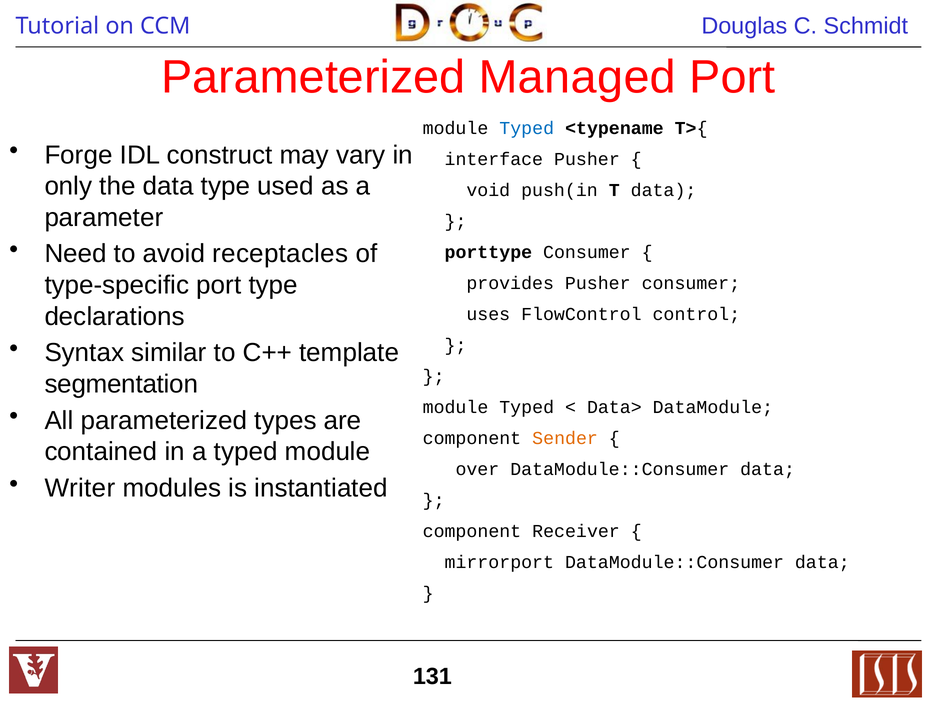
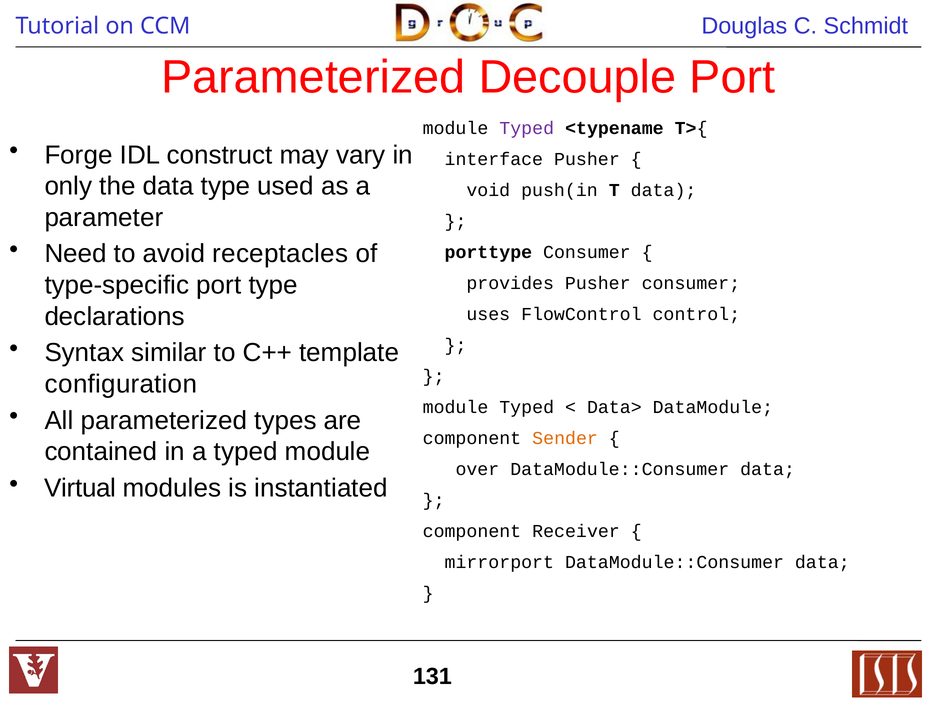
Managed: Managed -> Decouple
Typed at (527, 128) colour: blue -> purple
segmentation: segmentation -> configuration
Writer: Writer -> Virtual
